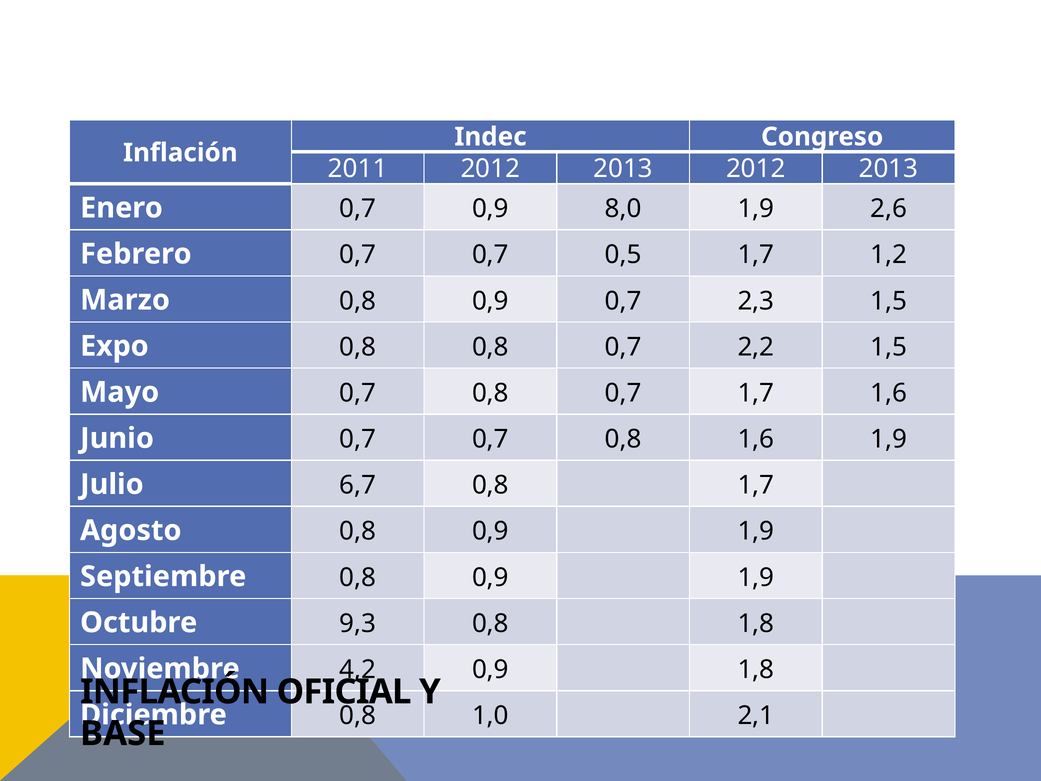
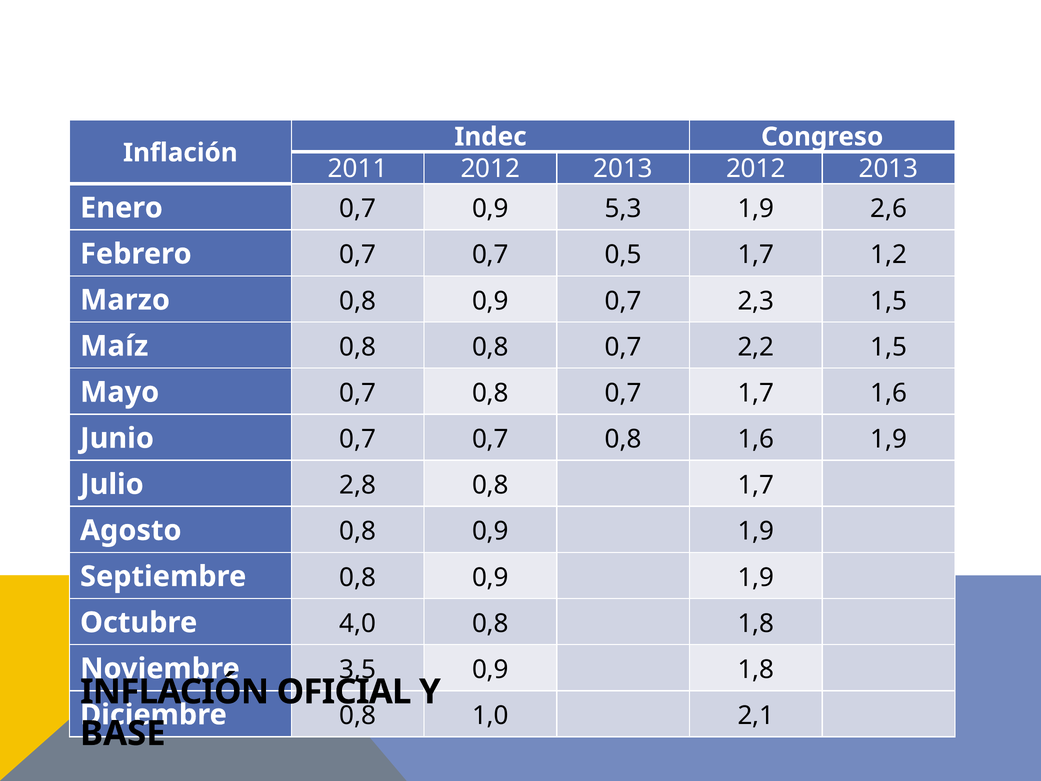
8,0: 8,0 -> 5,3
Expo: Expo -> Maíz
6,7: 6,7 -> 2,8
9,3: 9,3 -> 4,0
4,2: 4,2 -> 3,5
